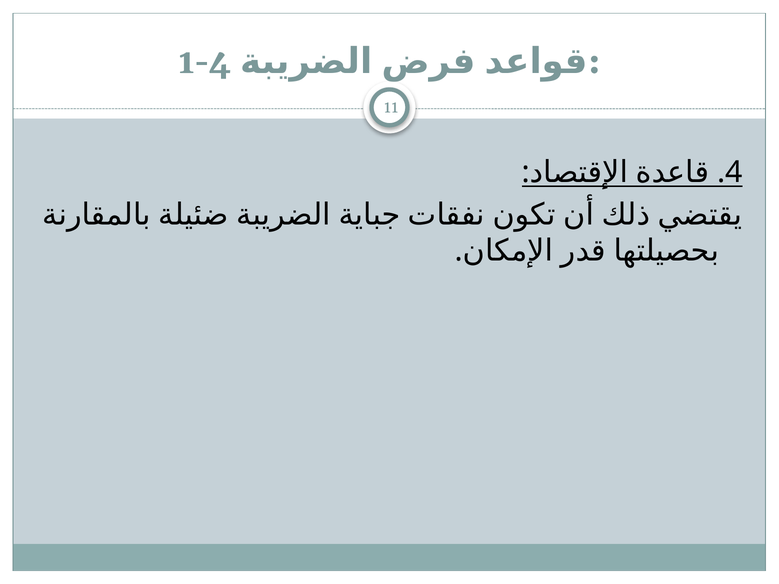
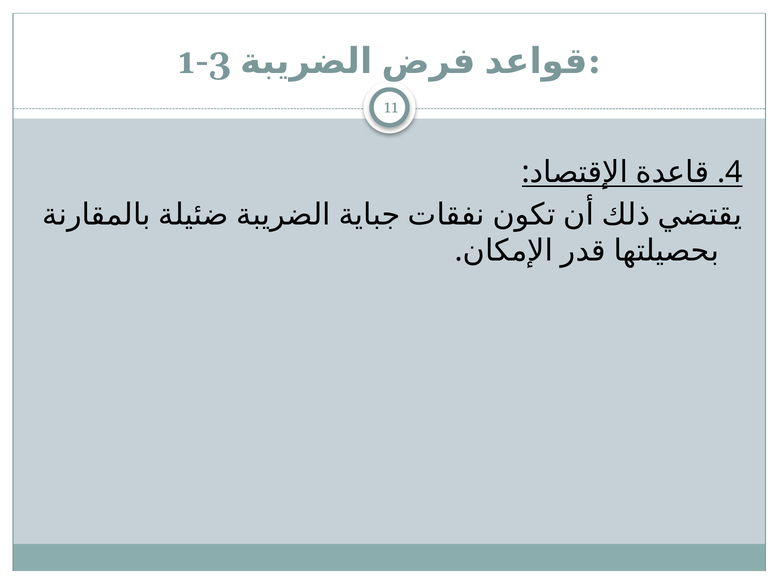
1-4: 1-4 -> 1-3
